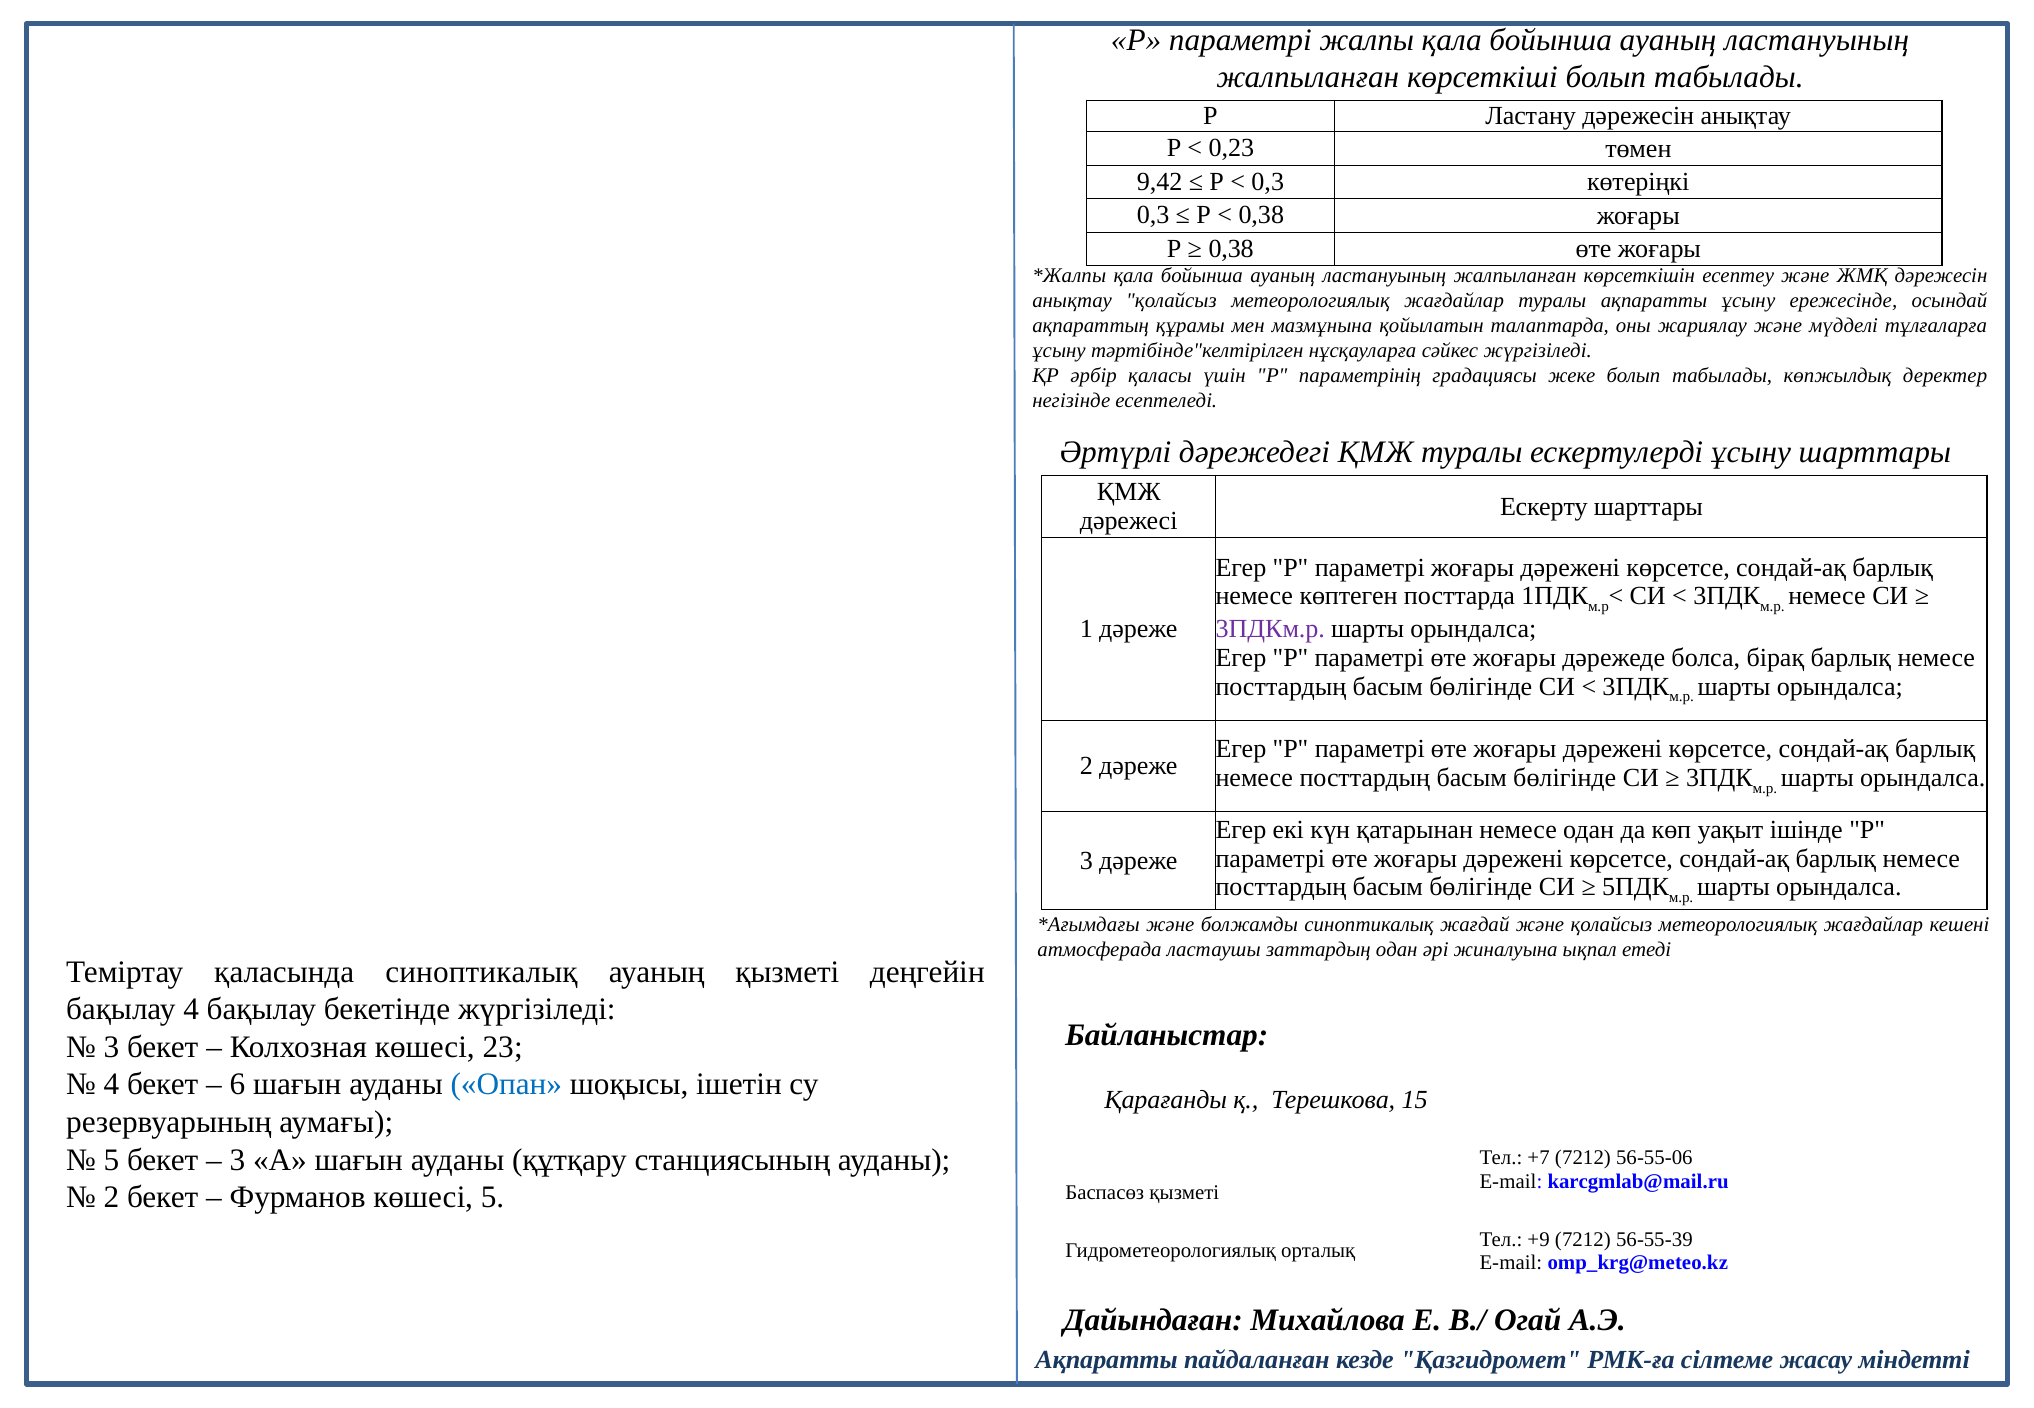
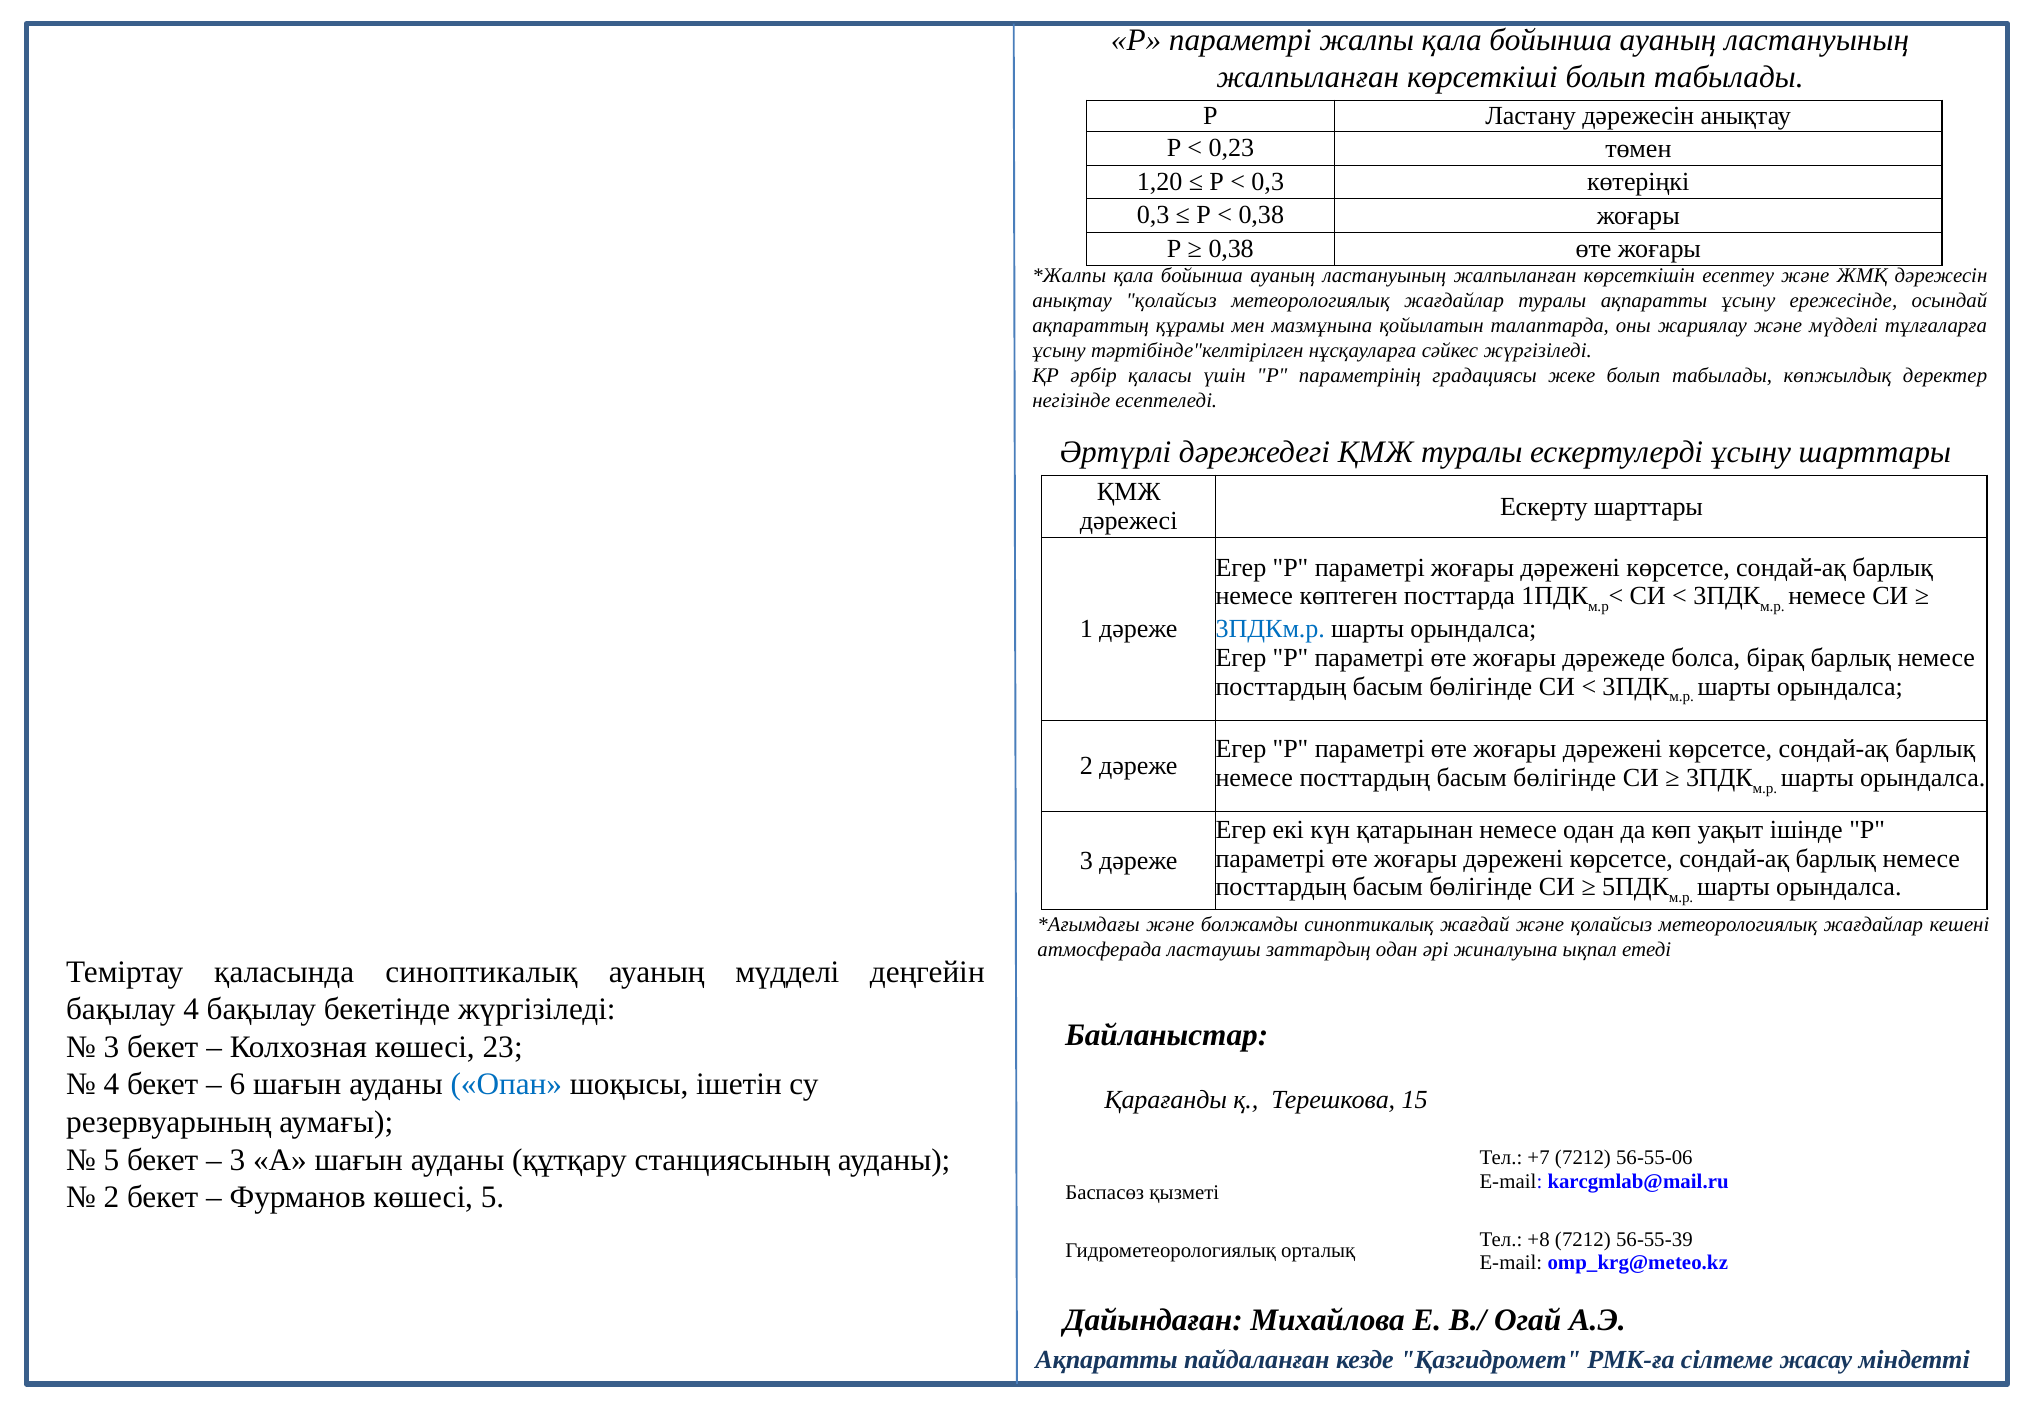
9,42: 9,42 -> 1,20
3ПДКм.р colour: purple -> blue
ауаның қызметі: қызметі -> мүдделі
+9: +9 -> +8
